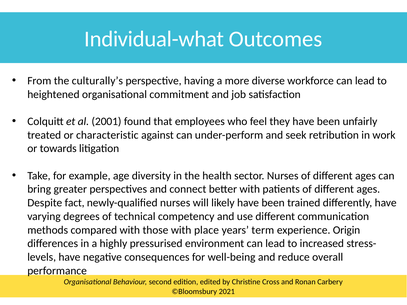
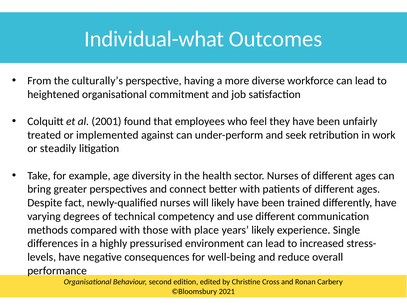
characteristic: characteristic -> implemented
towards: towards -> steadily
years term: term -> likely
Origin: Origin -> Single
